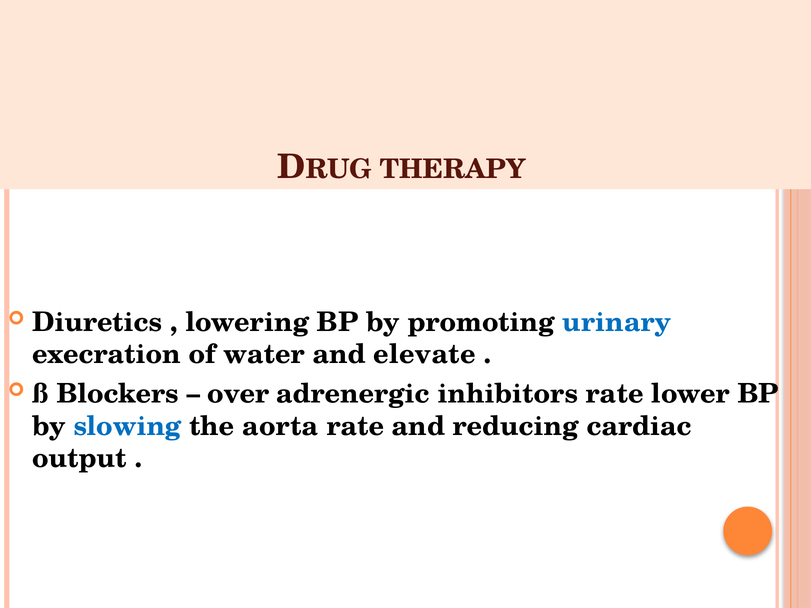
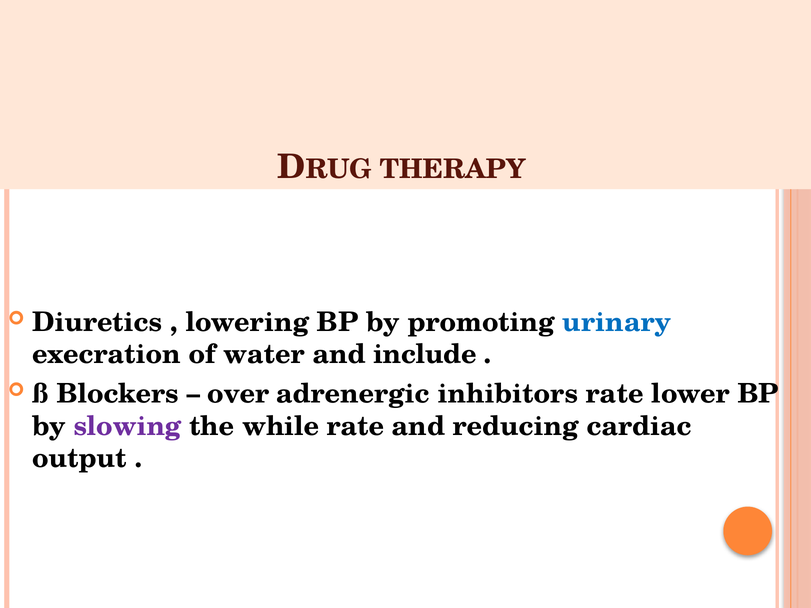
elevate: elevate -> include
slowing colour: blue -> purple
aorta: aorta -> while
